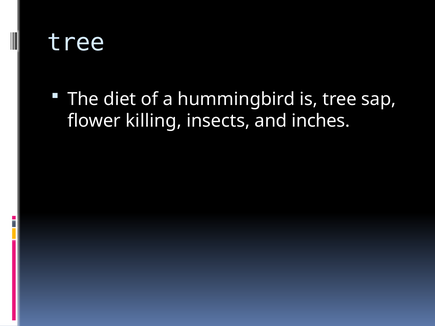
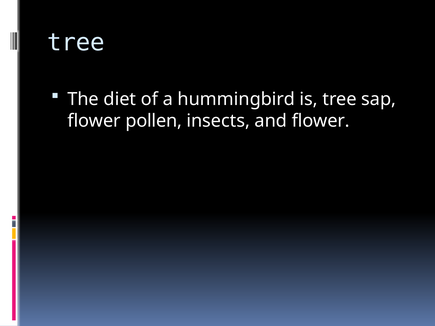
killing: killing -> pollen
and inches: inches -> flower
